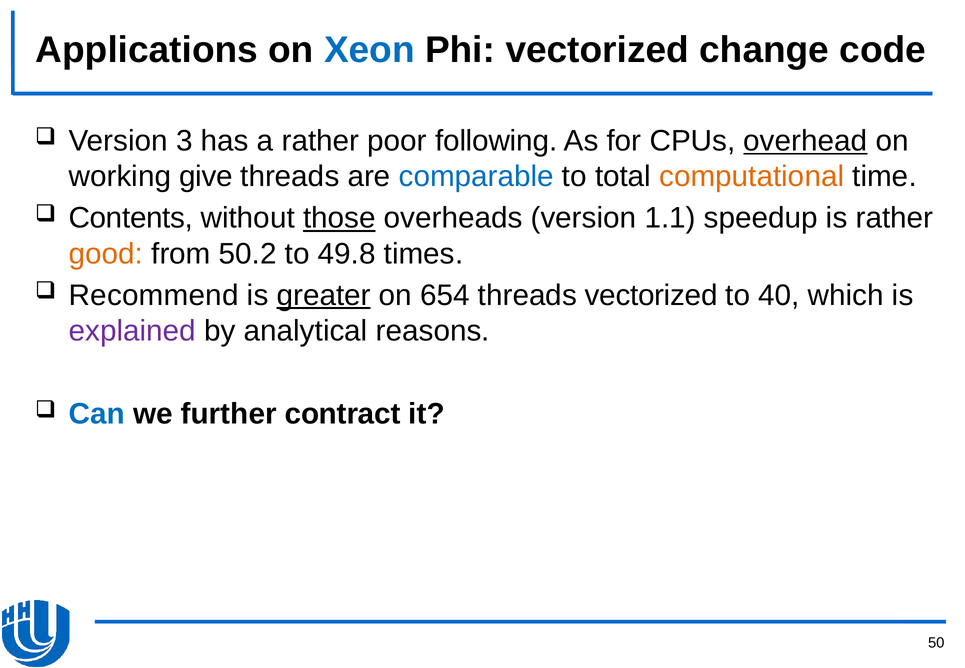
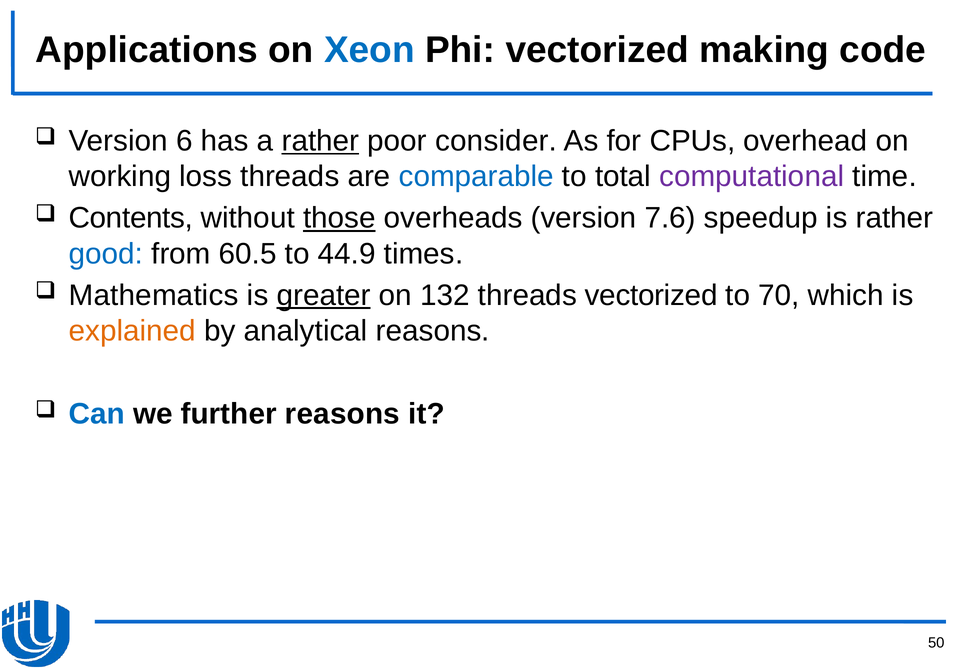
change: change -> making
3: 3 -> 6
rather at (320, 141) underline: none -> present
following: following -> consider
overhead underline: present -> none
give: give -> loss
computational colour: orange -> purple
1.1: 1.1 -> 7.6
good colour: orange -> blue
50.2: 50.2 -> 60.5
49.8: 49.8 -> 44.9
Recommend: Recommend -> Mathematics
654: 654 -> 132
40: 40 -> 70
explained colour: purple -> orange
further contract: contract -> reasons
